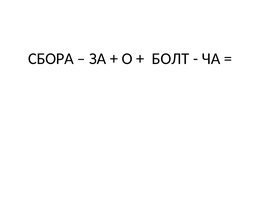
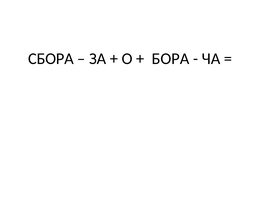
БОЛТ: БОЛТ -> БОРА
